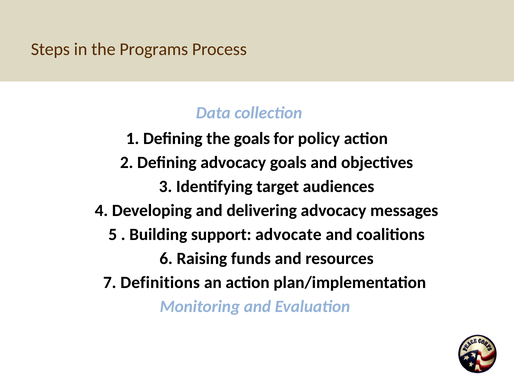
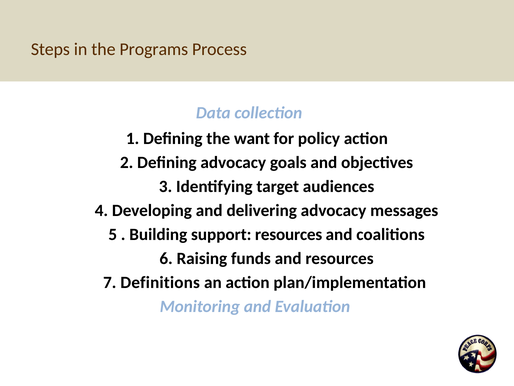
the goals: goals -> want
support advocate: advocate -> resources
